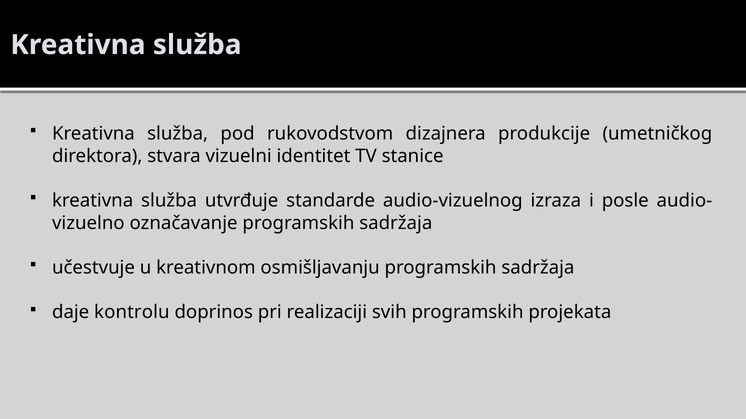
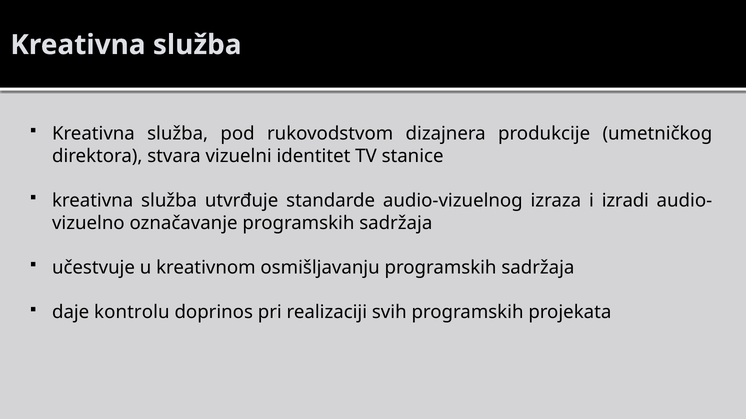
posle: posle -> izradi
